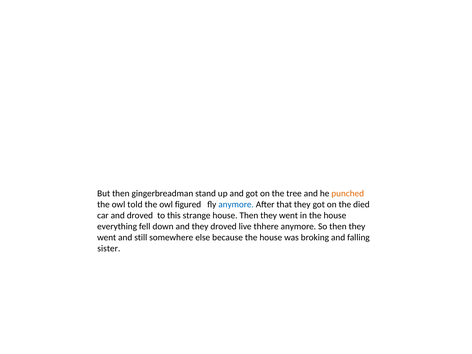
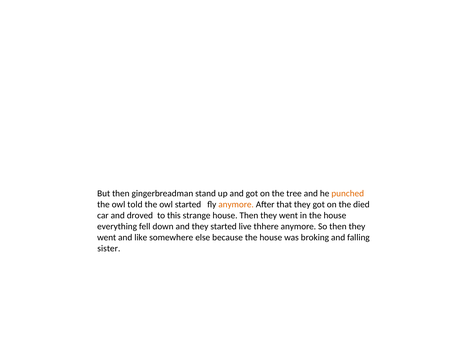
owl figured: figured -> started
anymore at (236, 204) colour: blue -> orange
they droved: droved -> started
still: still -> like
